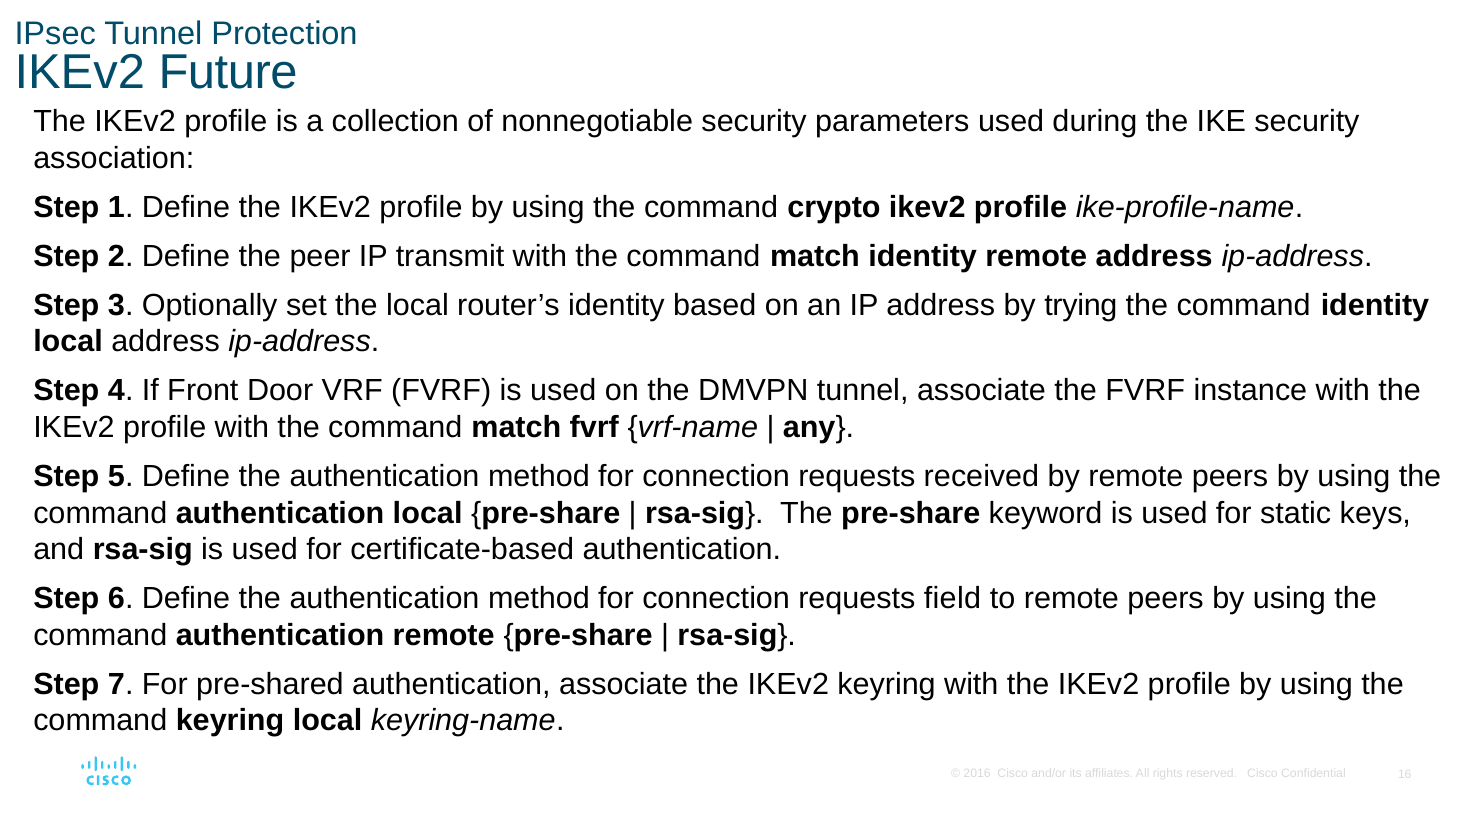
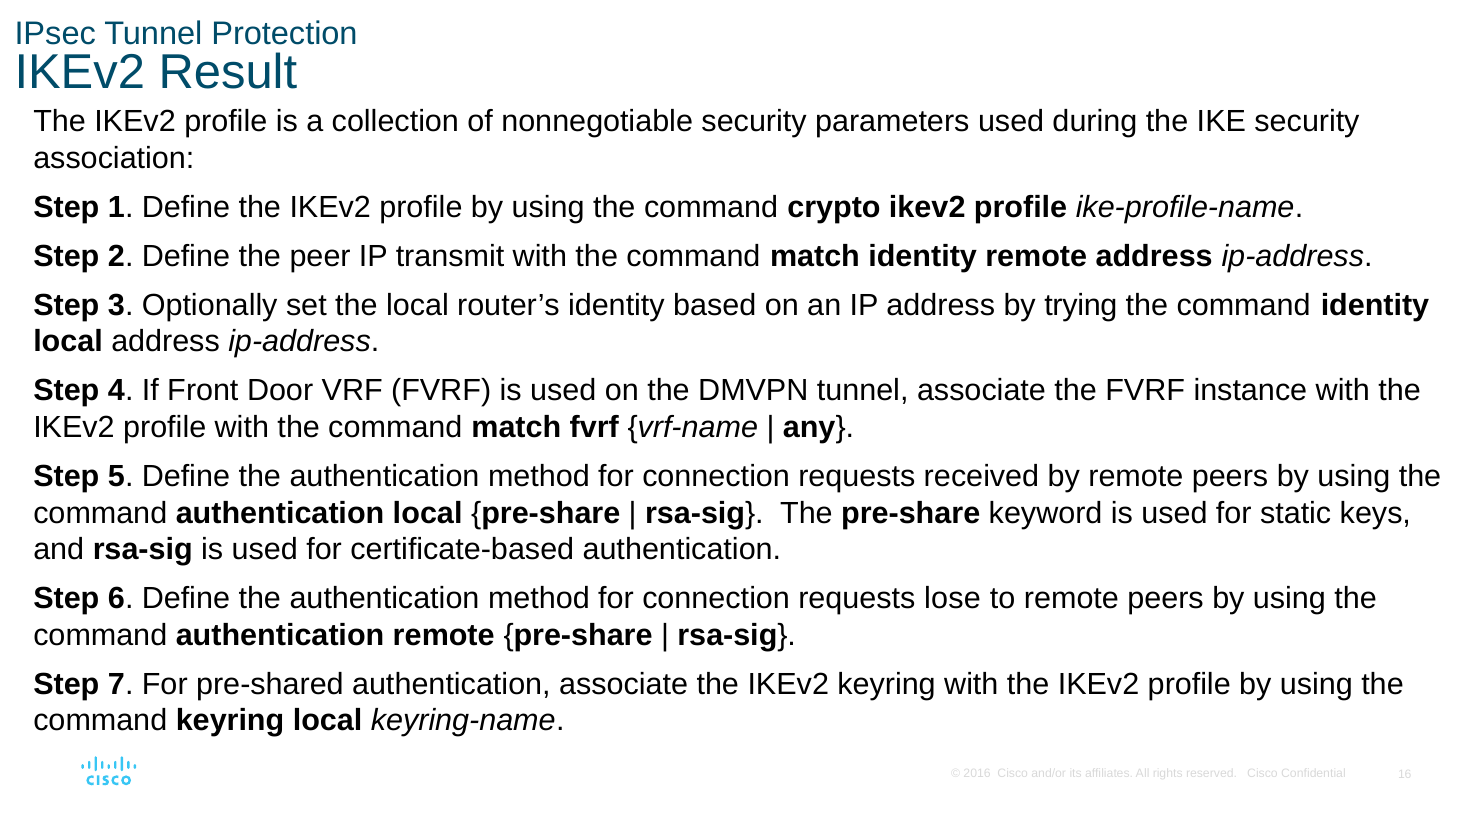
Future: Future -> Result
field: field -> lose
